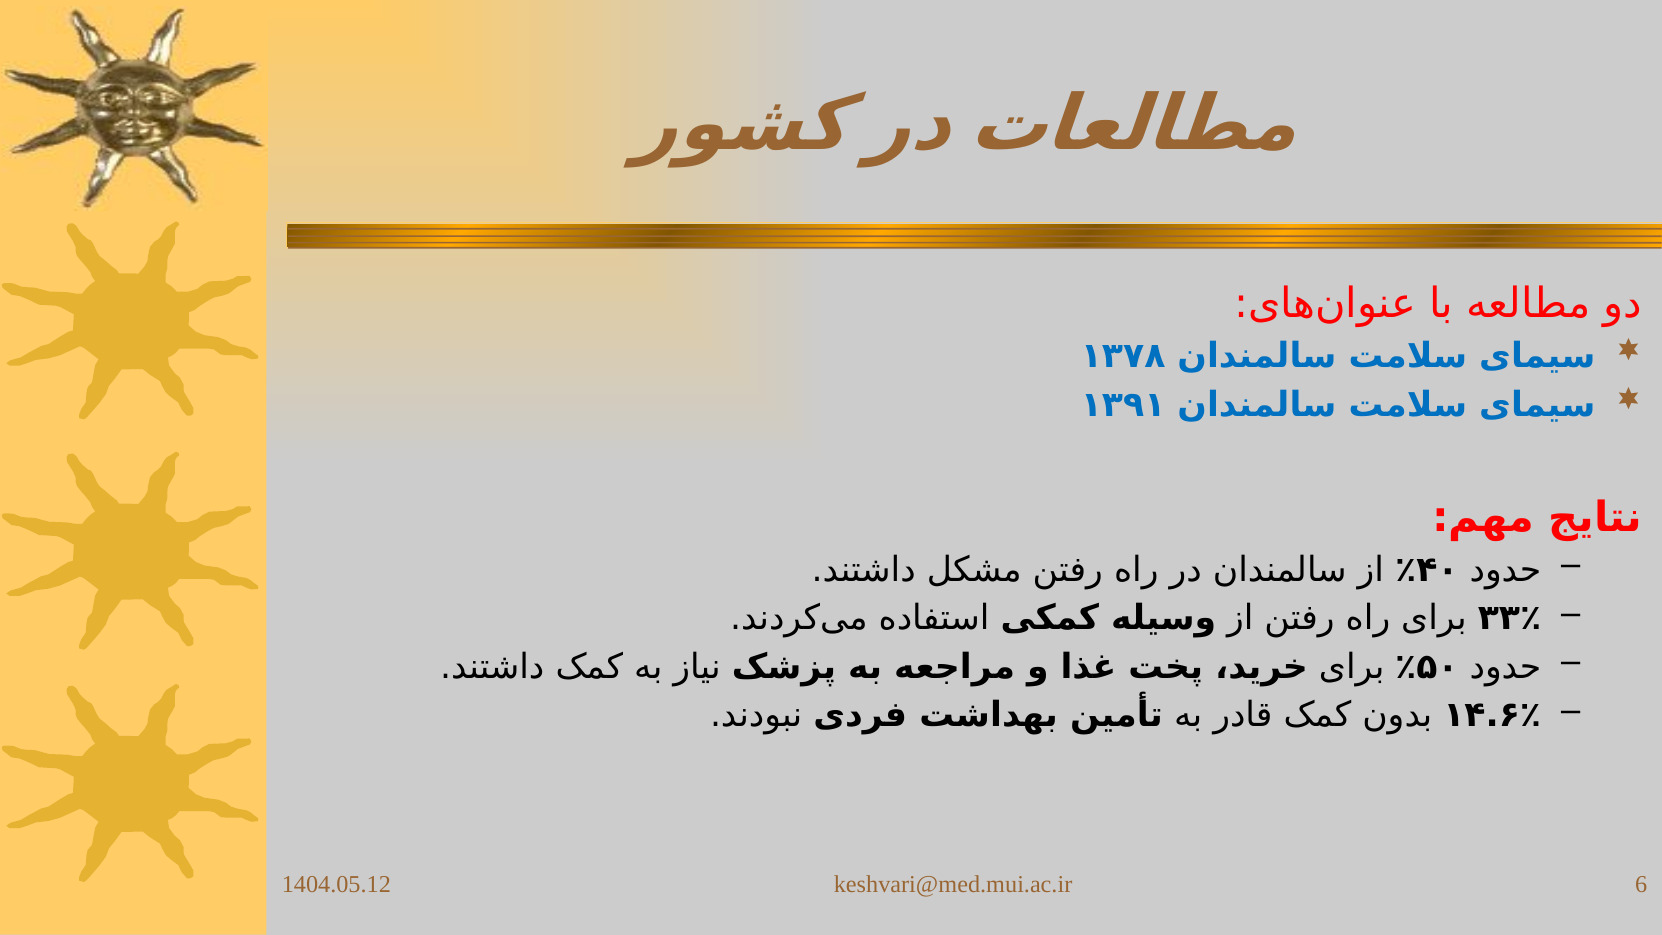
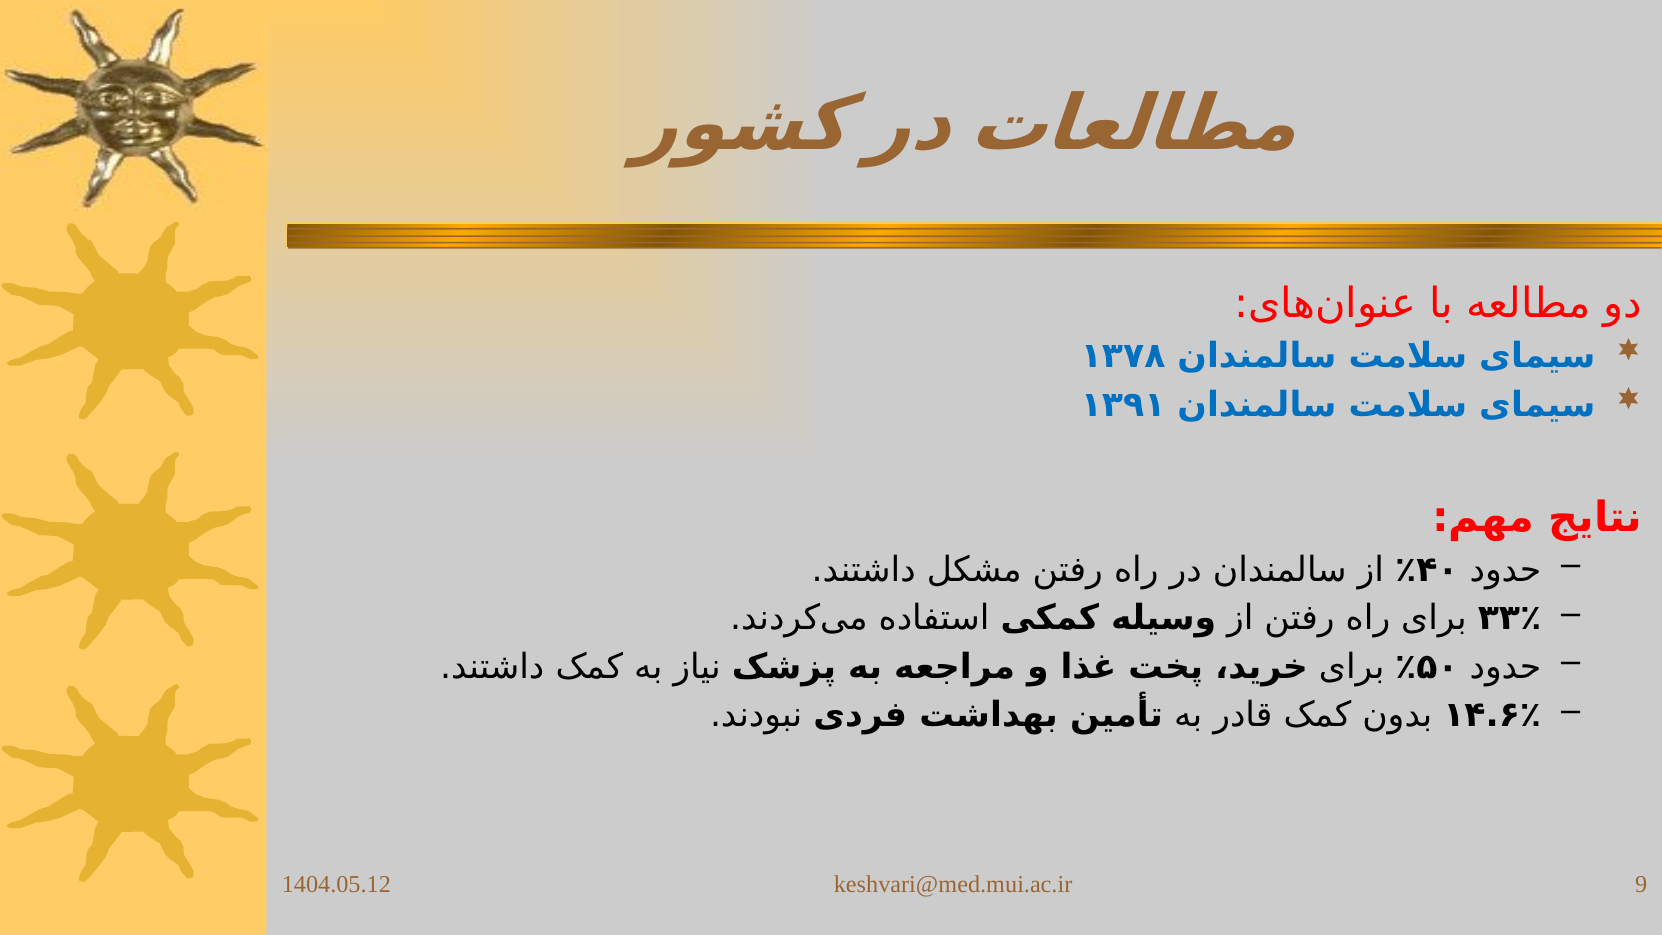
6: 6 -> 9
